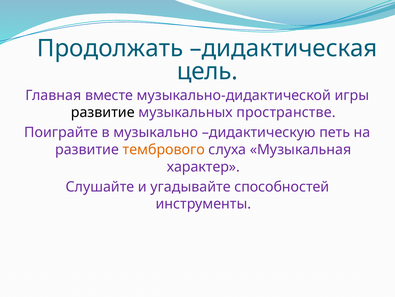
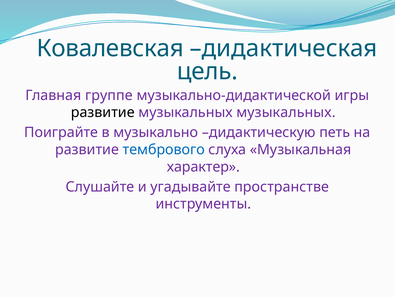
Продолжать: Продолжать -> Ковалевская
вместе: вместе -> группе
музыкальных пространстве: пространстве -> музыкальных
тембрового colour: orange -> blue
способностей: способностей -> пространстве
